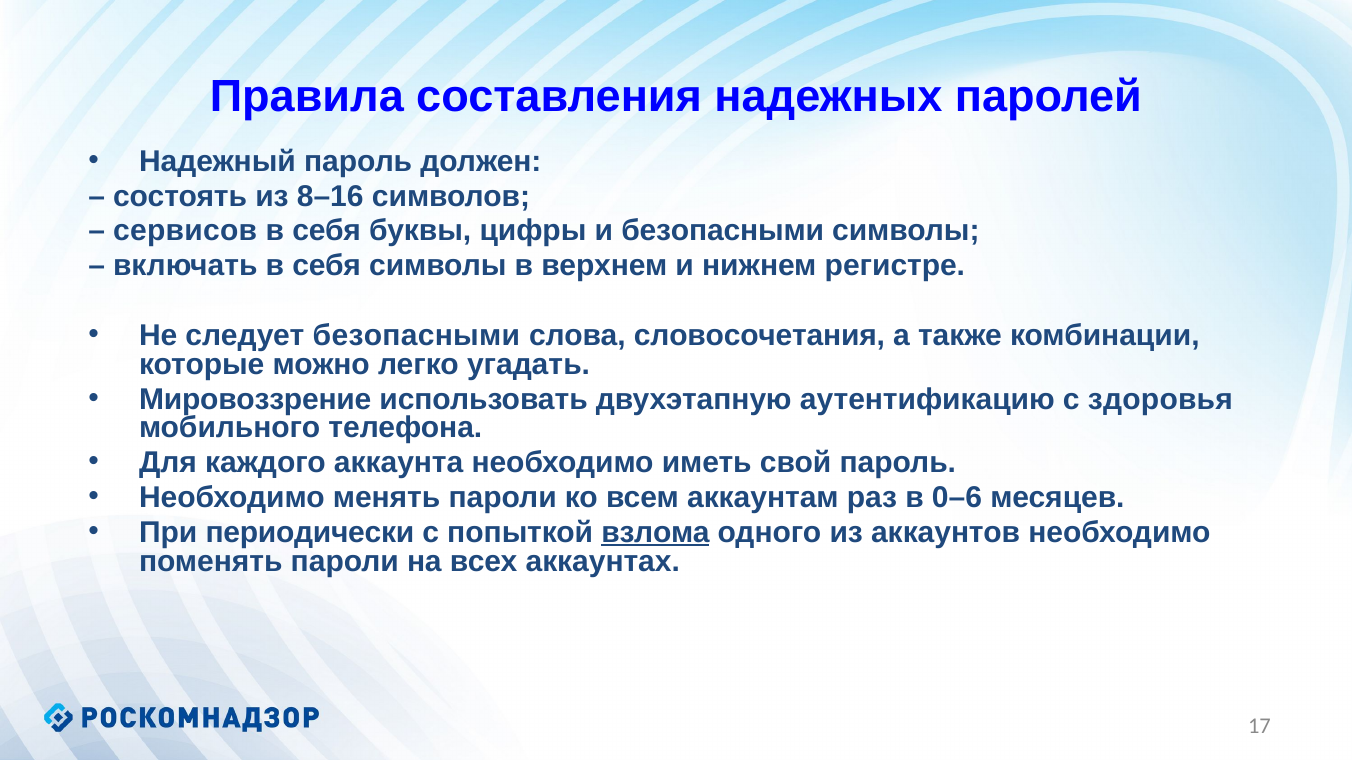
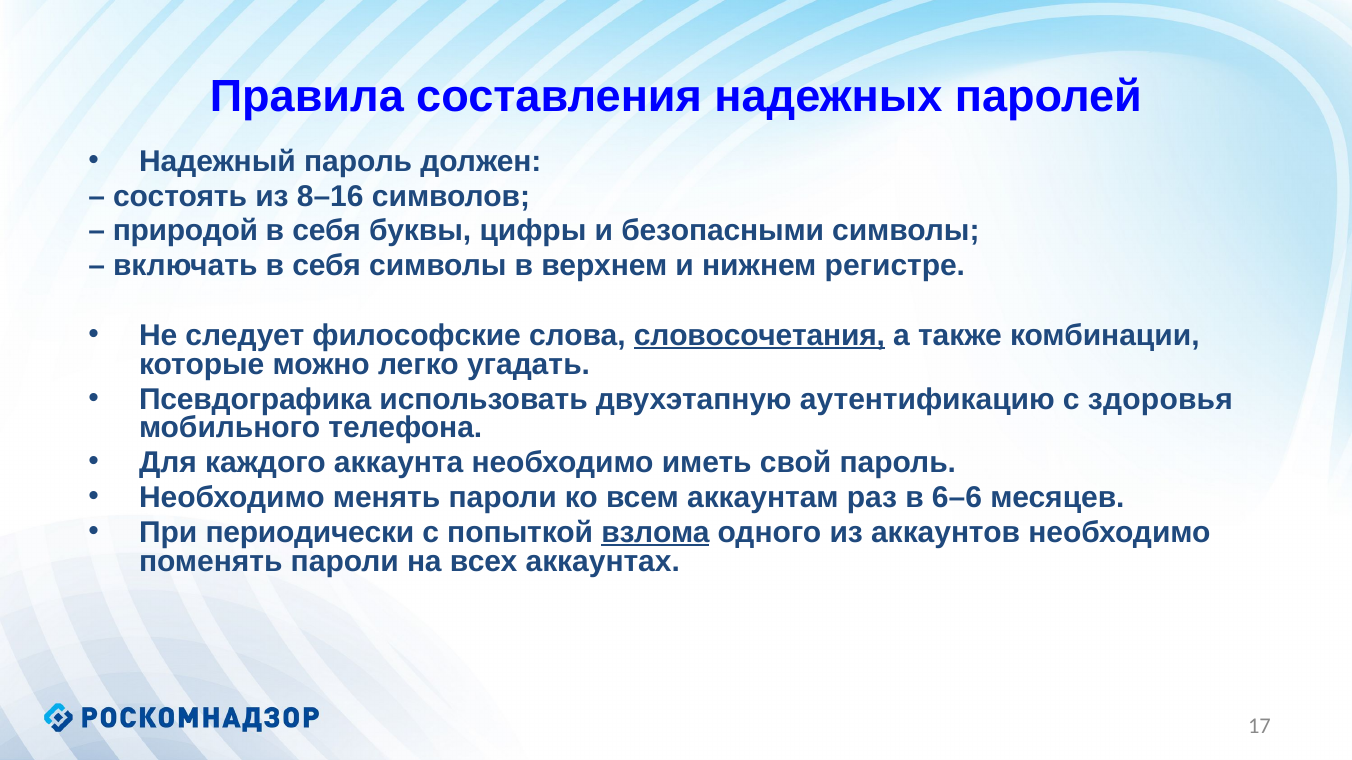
сервисов: сервисов -> природой
следует безопасными: безопасными -> философские
словосочетания underline: none -> present
Мировоззрение: Мировоззрение -> Псевдографика
0–6: 0–6 -> 6–6
